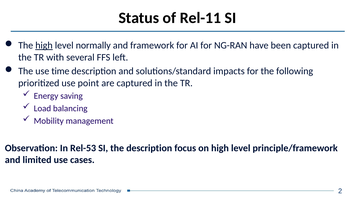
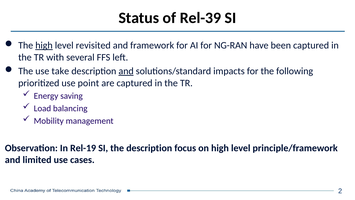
Rel-11: Rel-11 -> Rel-39
normally: normally -> revisited
time: time -> take
and at (126, 71) underline: none -> present
Rel-53: Rel-53 -> Rel-19
